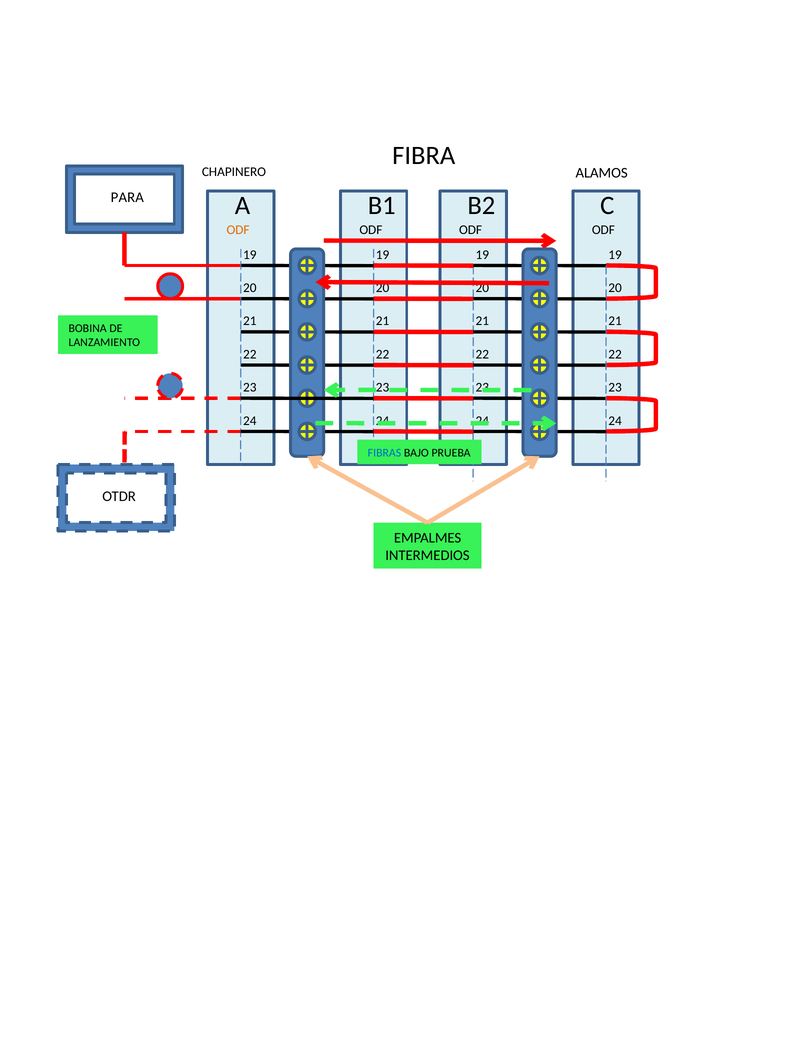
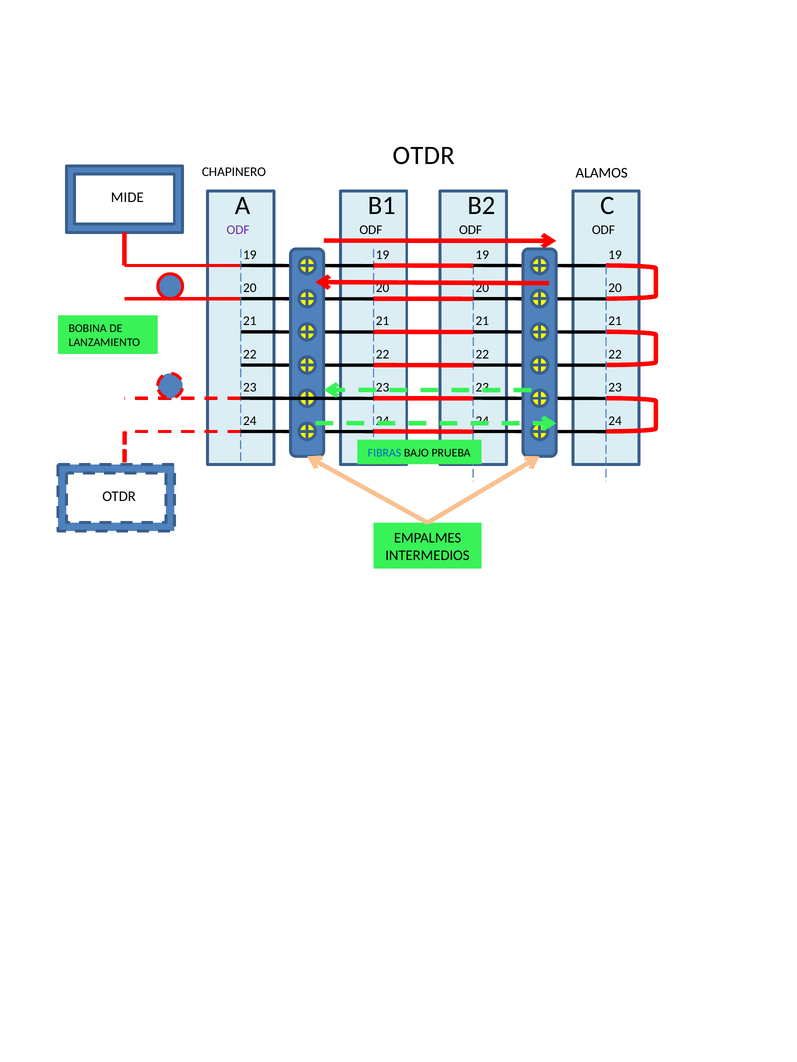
FIBRA at (424, 156): FIBRA -> OTDR
PARA: PARA -> MIDE
ODF at (238, 230) colour: orange -> purple
